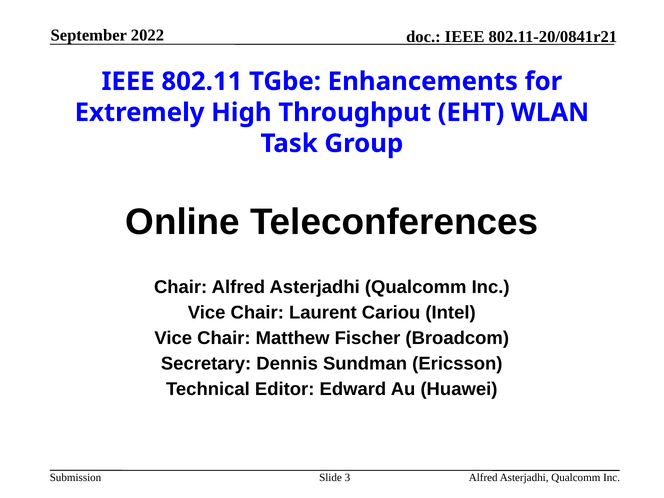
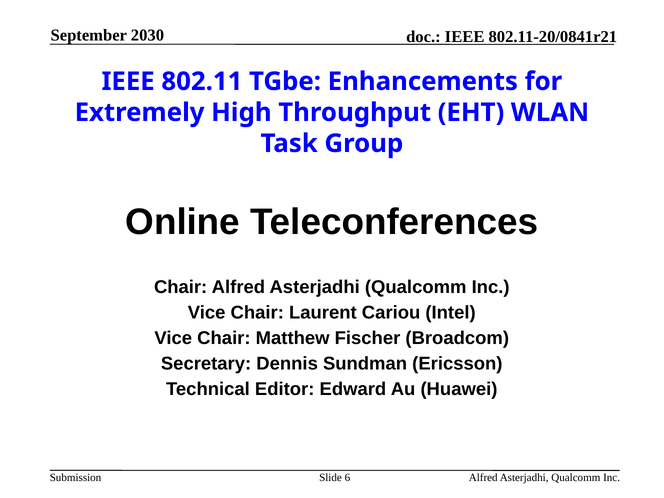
2022: 2022 -> 2030
3: 3 -> 6
